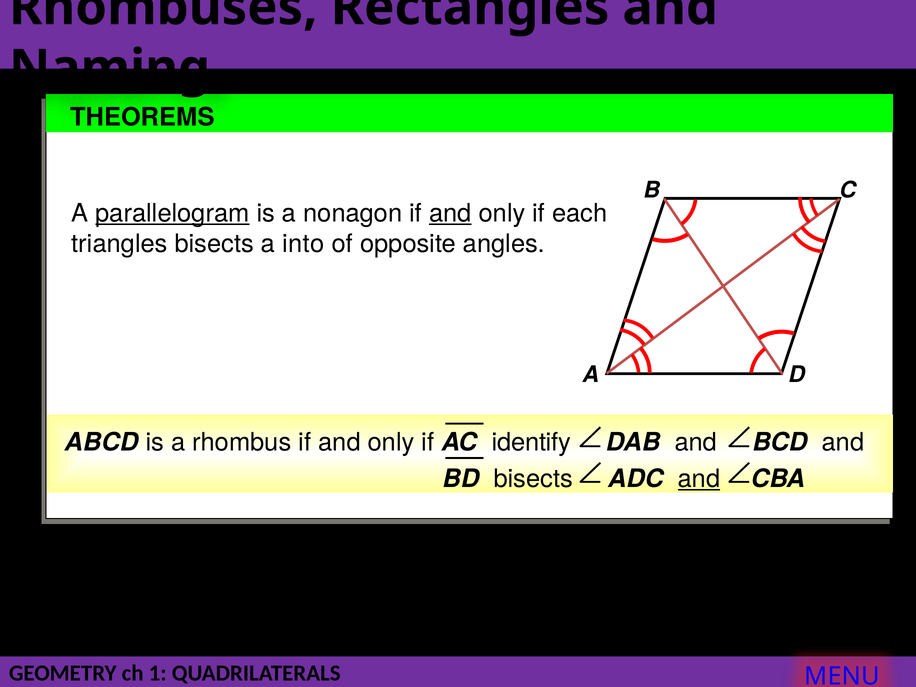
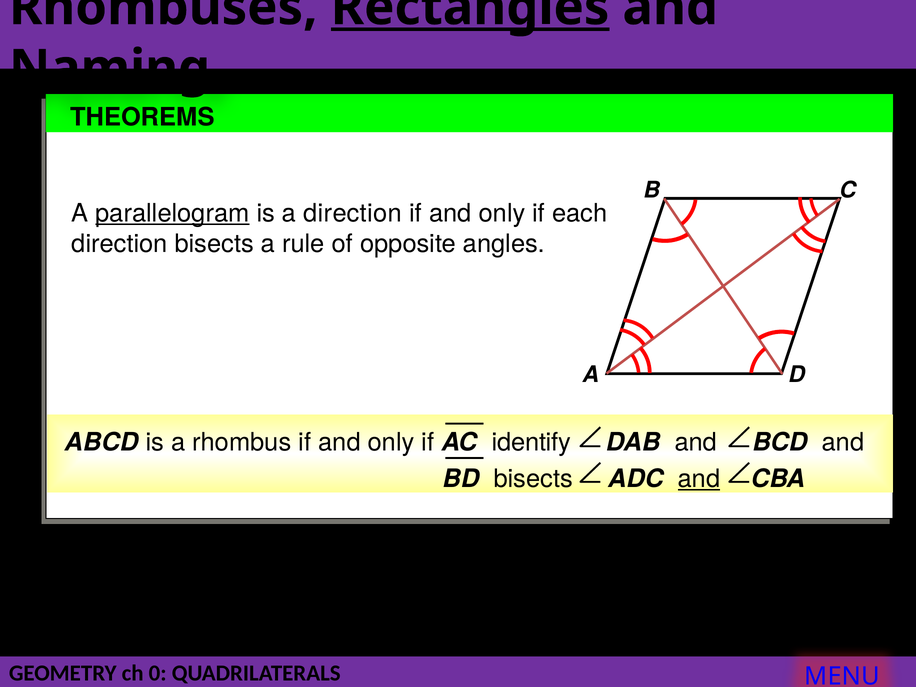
Rectangles underline: none -> present
a nonagon: nonagon -> direction
and at (450, 213) underline: present -> none
triangles at (119, 244): triangles -> direction
into: into -> rule
1: 1 -> 0
